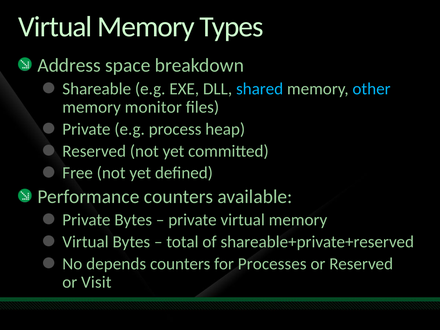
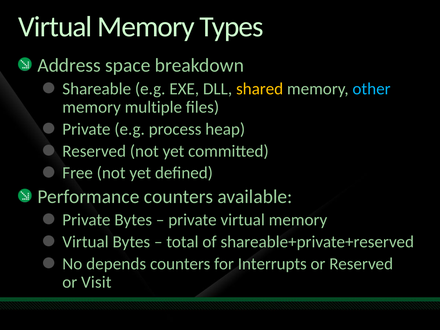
shared colour: light blue -> yellow
monitor: monitor -> multiple
Processes: Processes -> Interrupts
